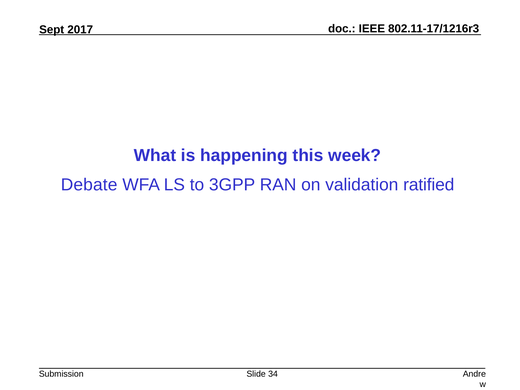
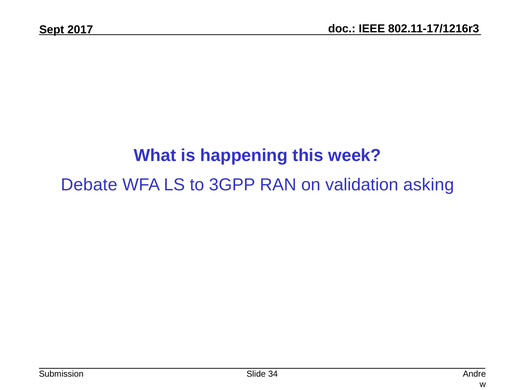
ratified: ratified -> asking
